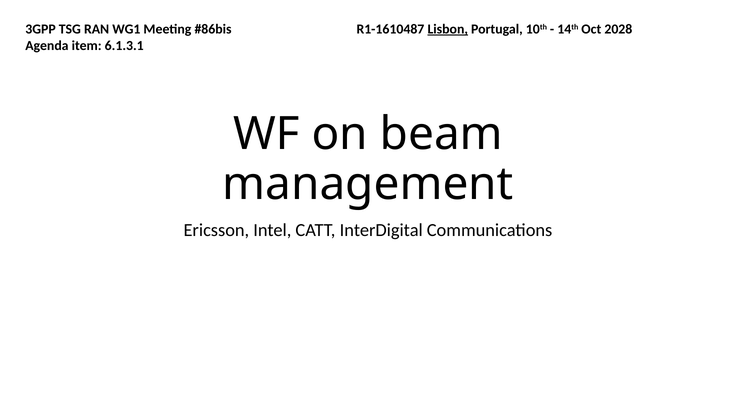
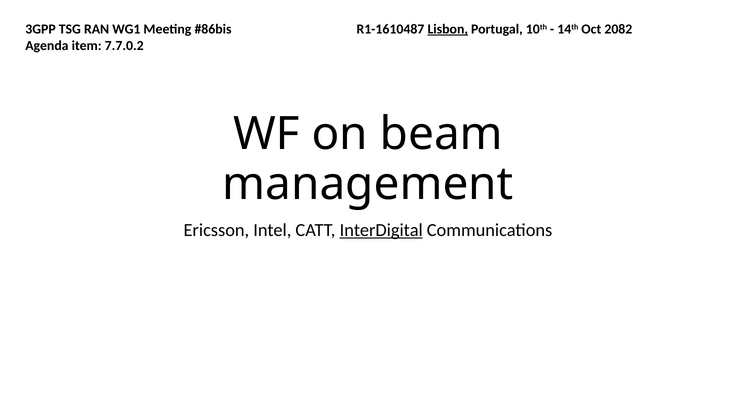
2028: 2028 -> 2082
6.1.3.1: 6.1.3.1 -> 7.7.0.2
InterDigital underline: none -> present
